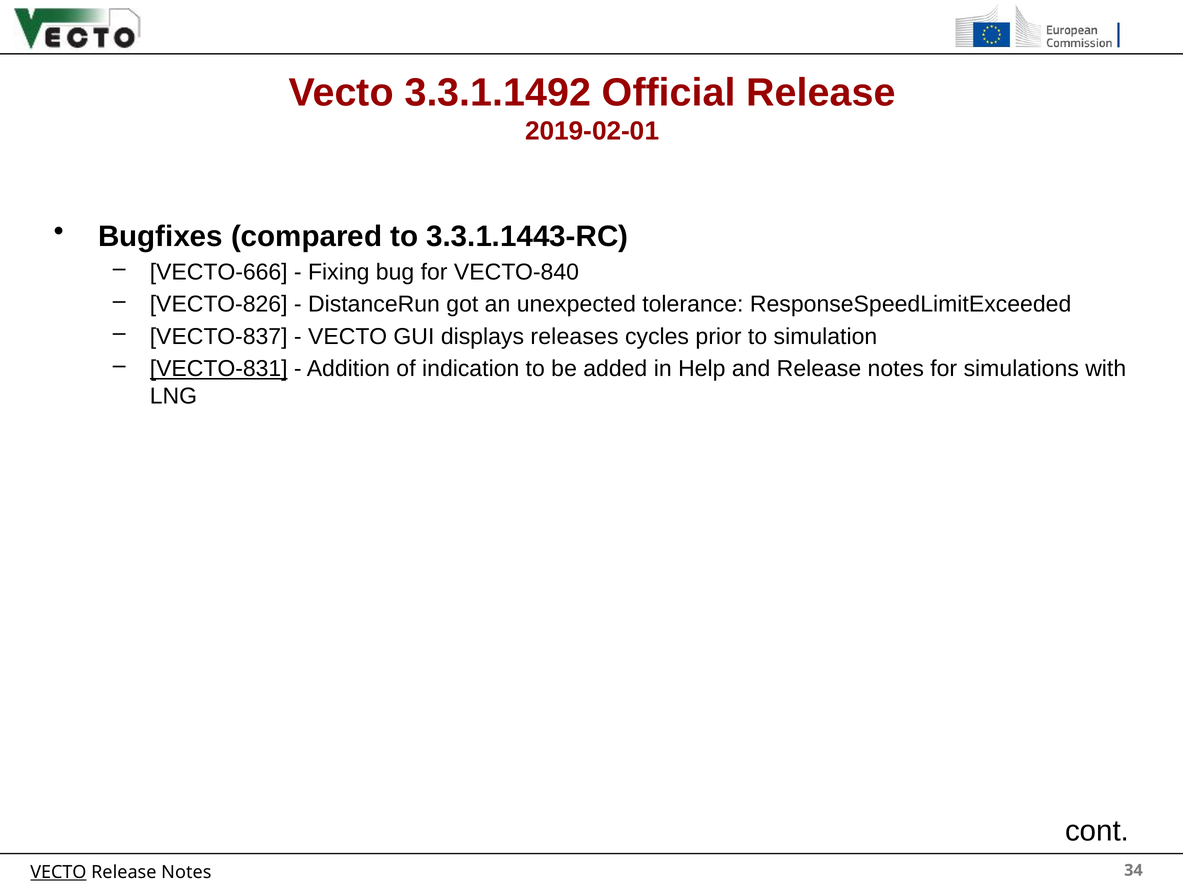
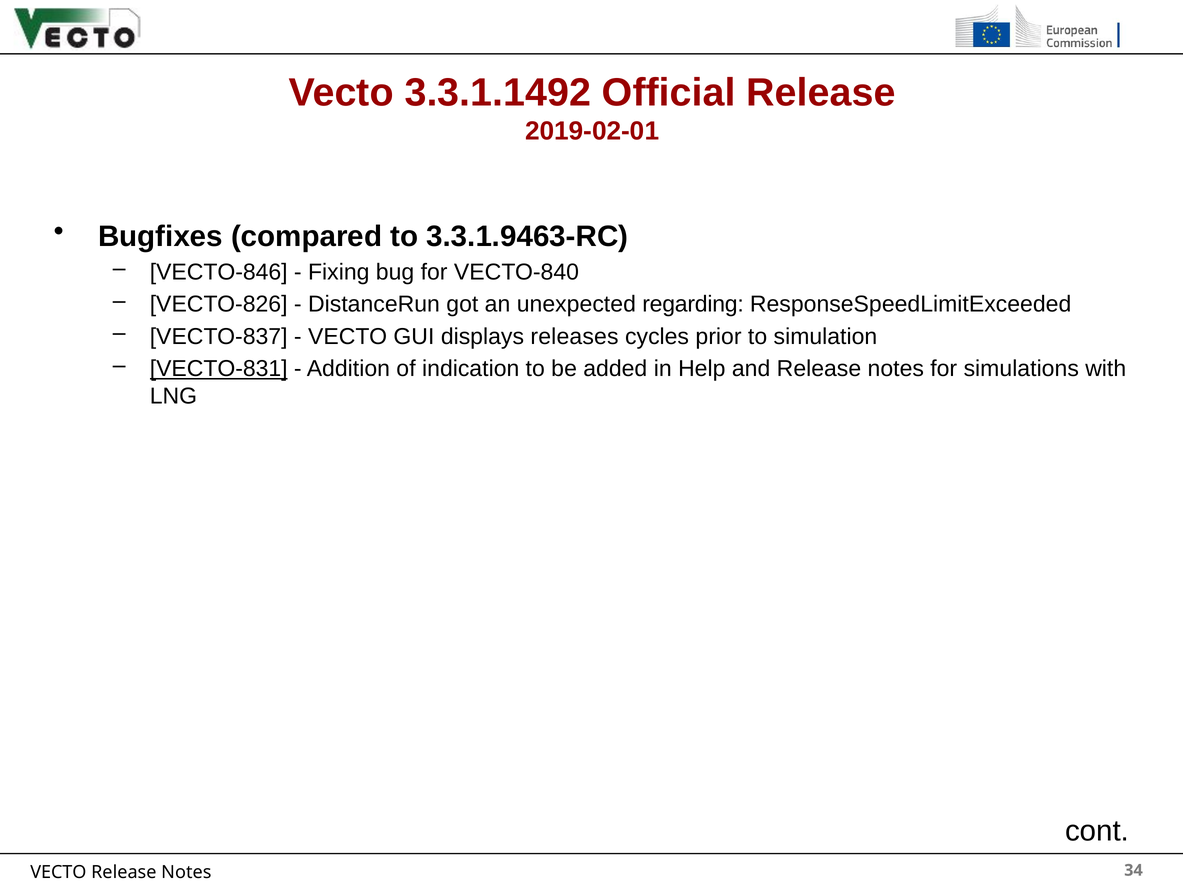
3.3.1.1443-RC: 3.3.1.1443-RC -> 3.3.1.9463-RC
VECTO-666: VECTO-666 -> VECTO-846
tolerance: tolerance -> regarding
VECTO at (58, 872) underline: present -> none
